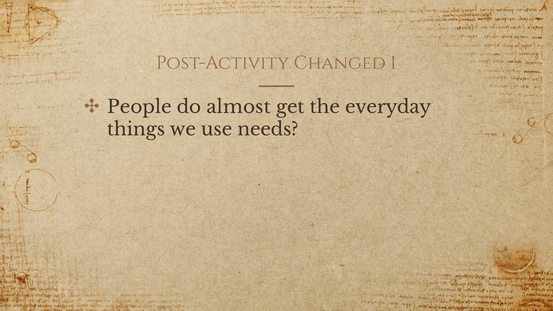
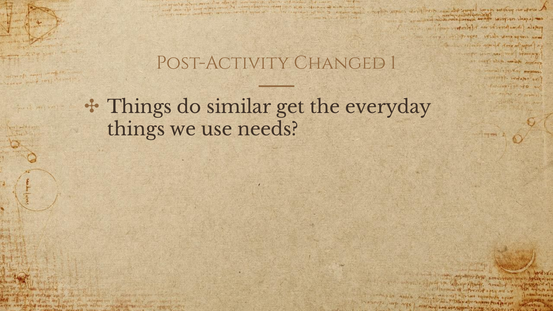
People at (139, 107): People -> Things
almost: almost -> similar
